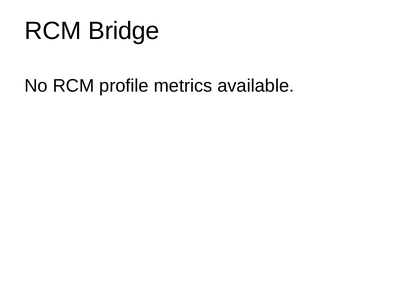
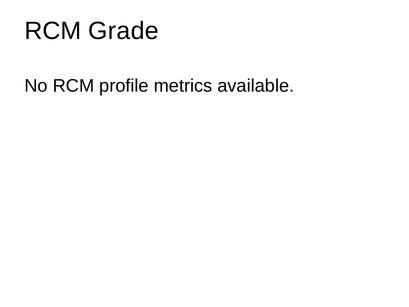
Bridge: Bridge -> Grade
